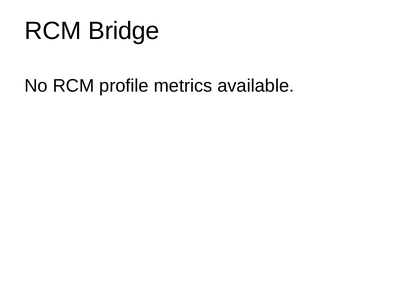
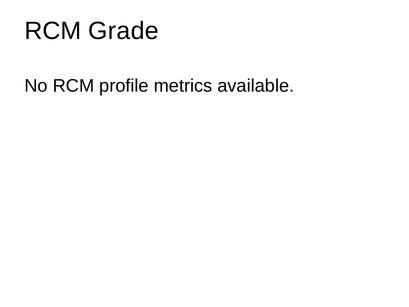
Bridge: Bridge -> Grade
